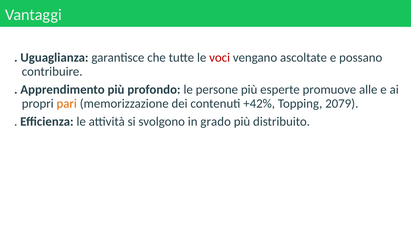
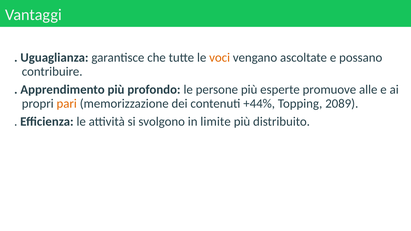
voci colour: red -> orange
+42%: +42% -> +44%
2079: 2079 -> 2089
grado: grado -> limite
